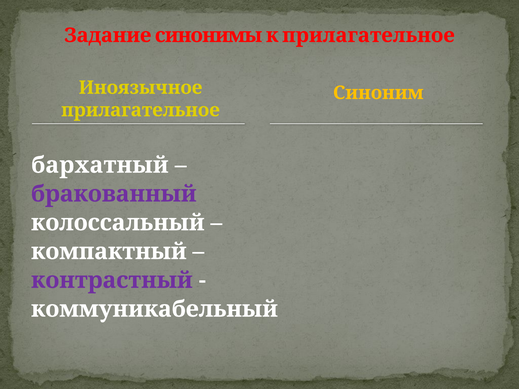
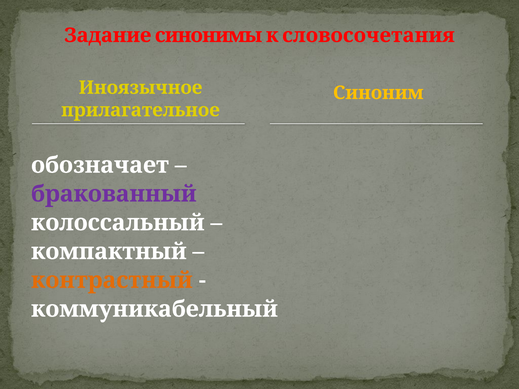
к прилагательное: прилагательное -> словосочетания
бархатный: бархатный -> обозначает
контрастный colour: purple -> orange
